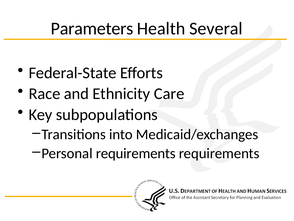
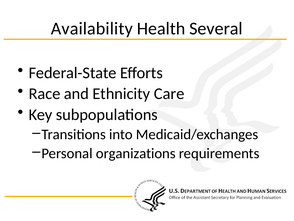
Parameters: Parameters -> Availability
Personal requirements: requirements -> organizations
